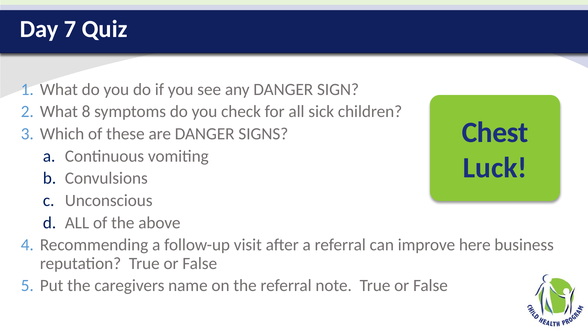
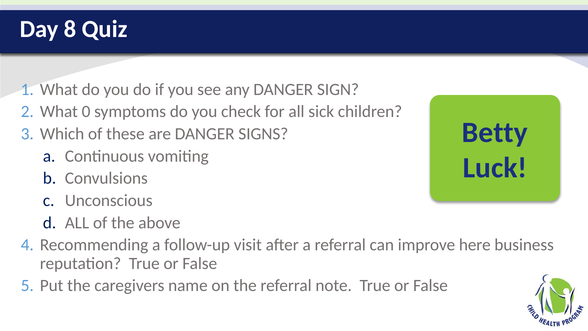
7: 7 -> 8
8: 8 -> 0
Chest: Chest -> Betty
